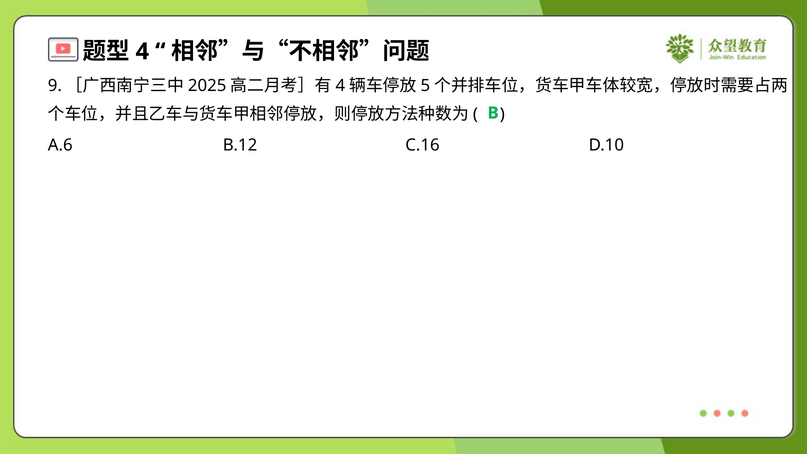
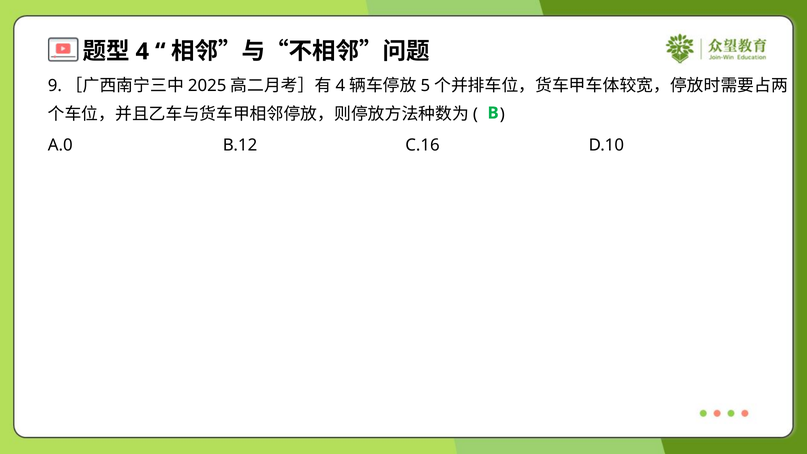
A.6: A.6 -> A.0
